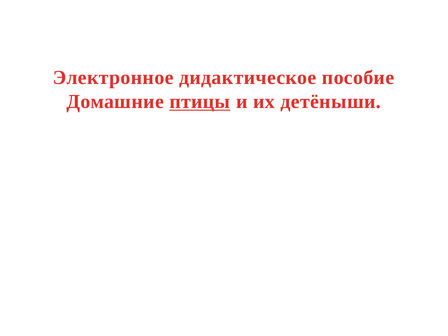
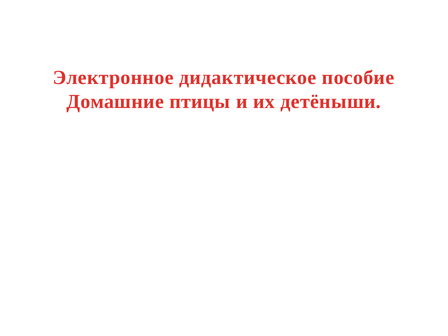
птицы underline: present -> none
